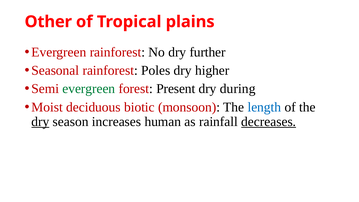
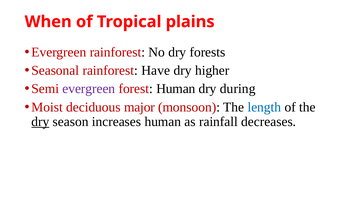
Other: Other -> When
further: further -> forests
Poles: Poles -> Have
evergreen at (89, 89) colour: green -> purple
forest Present: Present -> Human
biotic: biotic -> major
decreases underline: present -> none
